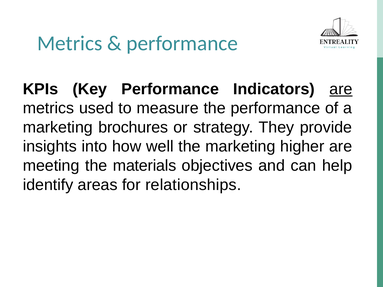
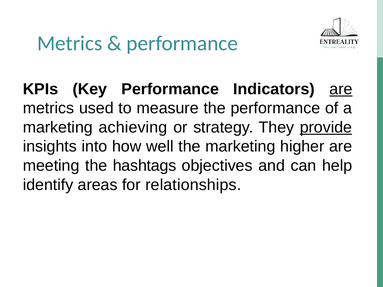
brochures: brochures -> achieving
provide underline: none -> present
materials: materials -> hashtags
